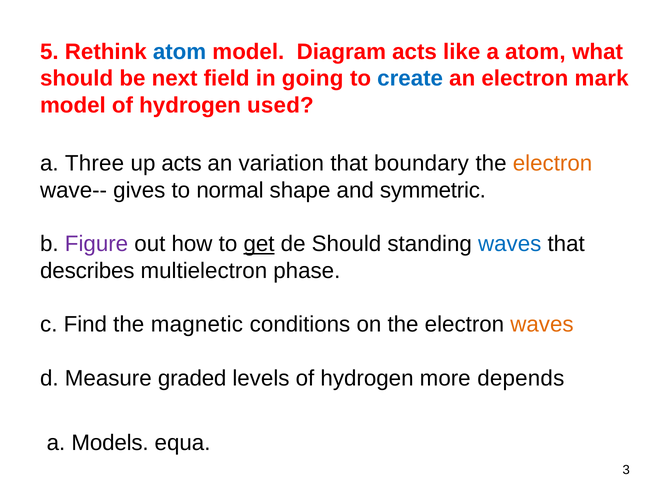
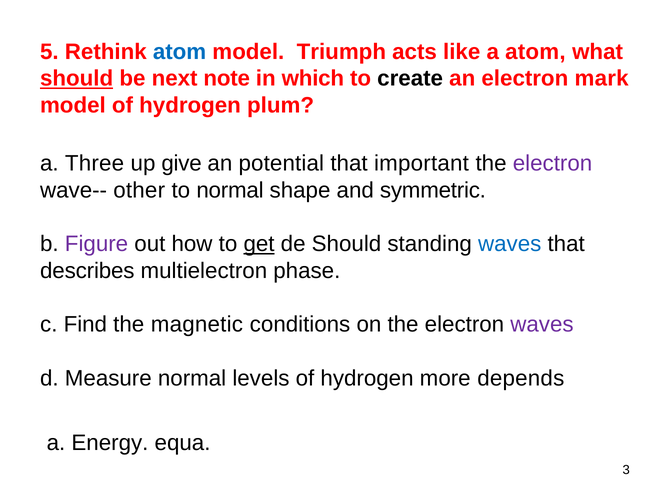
Diagram: Diagram -> Triumph
should at (77, 79) underline: none -> present
field: field -> note
going: going -> which
create colour: blue -> black
used: used -> plum
up acts: acts -> give
variation: variation -> potential
boundary: boundary -> important
electron at (553, 163) colour: orange -> purple
gives: gives -> other
waves at (542, 324) colour: orange -> purple
Measure graded: graded -> normal
Models: Models -> Energy
